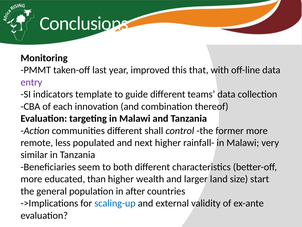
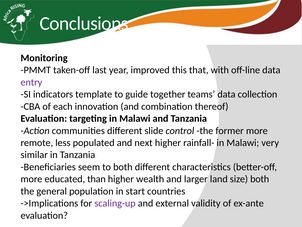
guide different: different -> together
shall: shall -> slide
size start: start -> both
after: after -> start
scaling-up colour: blue -> purple
